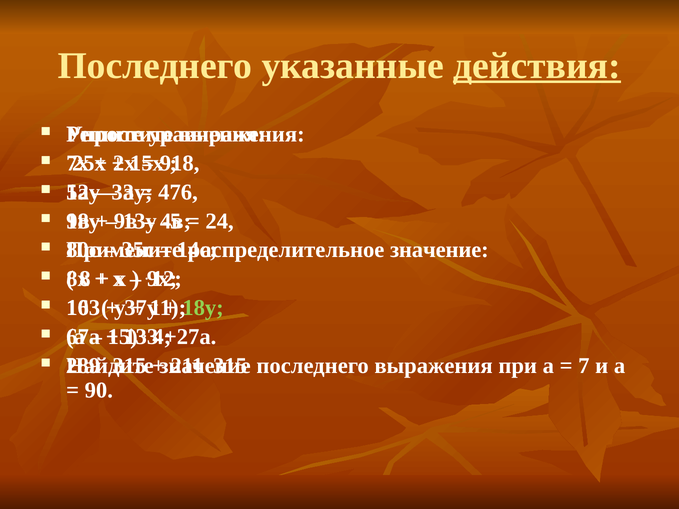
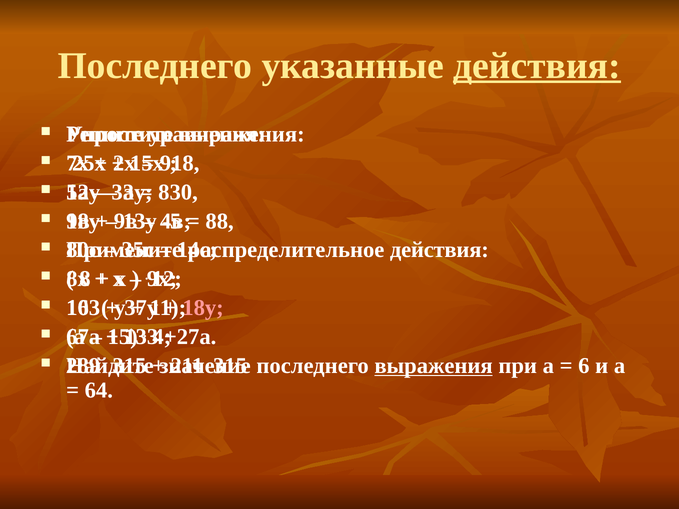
476: 476 -> 830
24: 24 -> 88
значение at (439, 250): значение -> действия
18у at (203, 308) colour: light green -> pink
выражения at (434, 366) underline: none -> present
7: 7 -> 6
90: 90 -> 64
